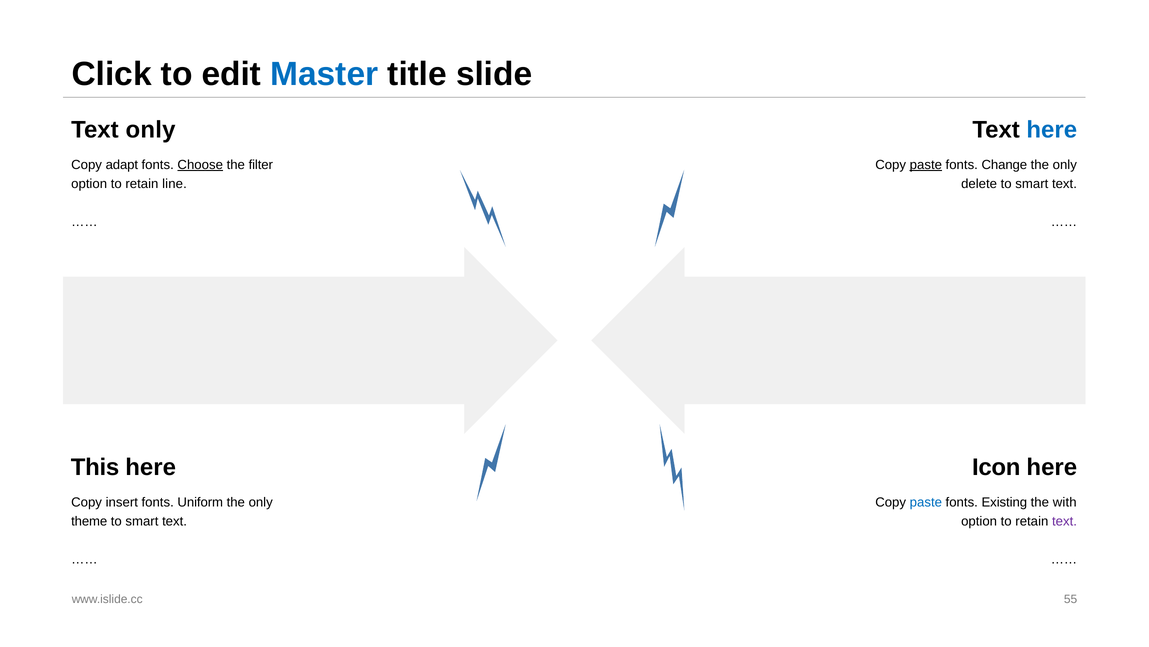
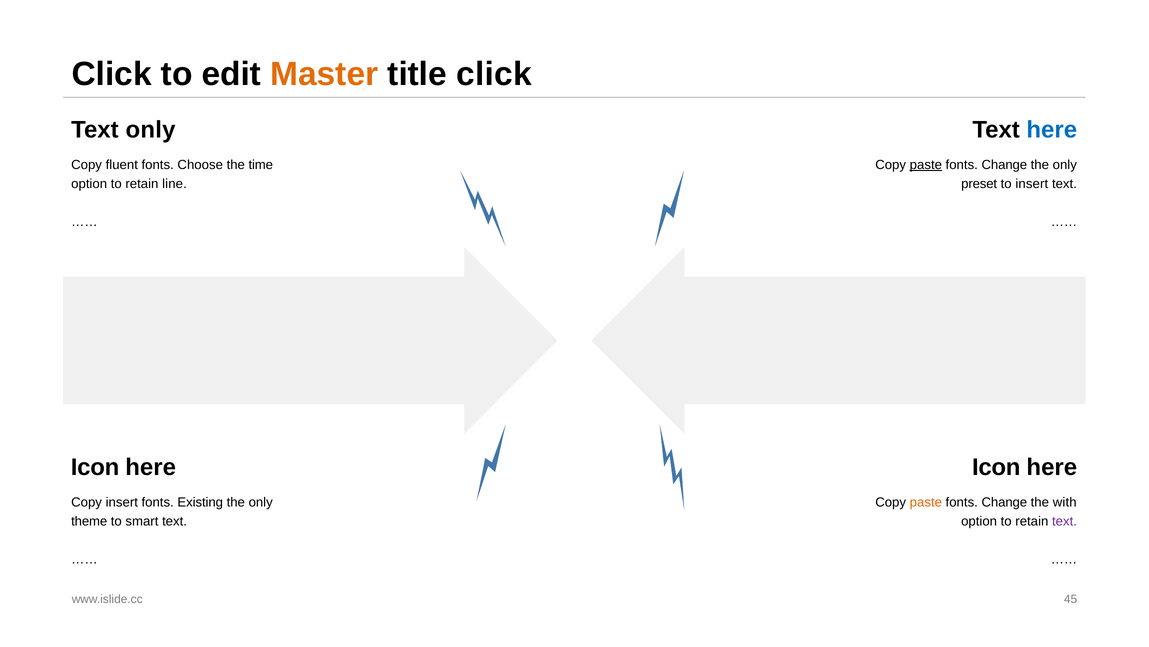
Master colour: blue -> orange
title slide: slide -> click
adapt: adapt -> fluent
Choose underline: present -> none
filter: filter -> time
delete: delete -> preset
smart at (1032, 184): smart -> insert
This at (95, 467): This -> Icon
Uniform: Uniform -> Existing
paste at (926, 502) colour: blue -> orange
Existing at (1004, 502): Existing -> Change
55: 55 -> 45
